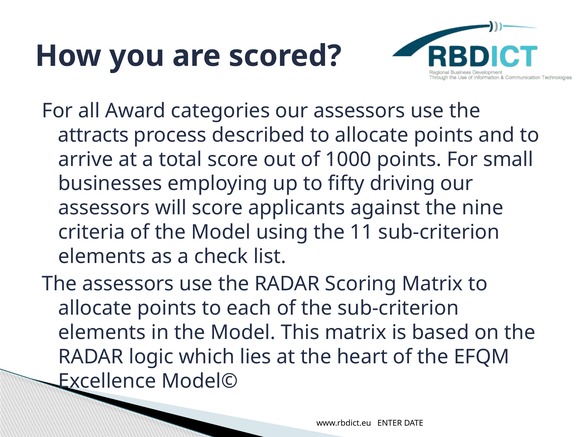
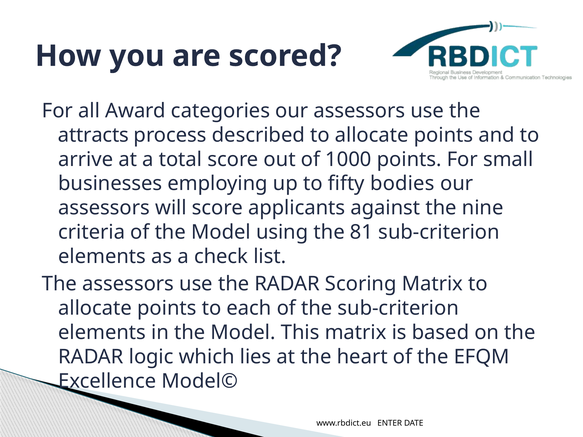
driving: driving -> bodies
11: 11 -> 81
